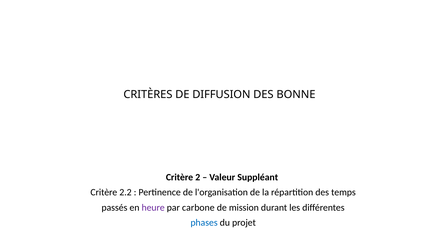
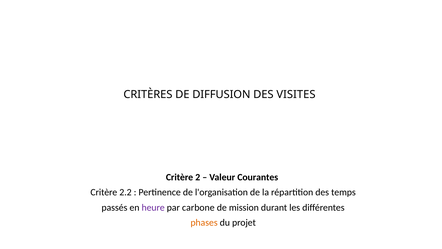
BONNE: BONNE -> VISITES
Suppléant: Suppléant -> Courantes
phases colour: blue -> orange
